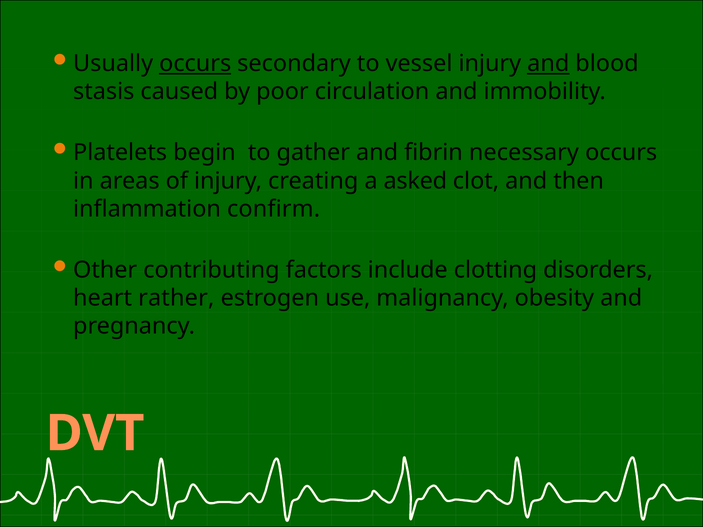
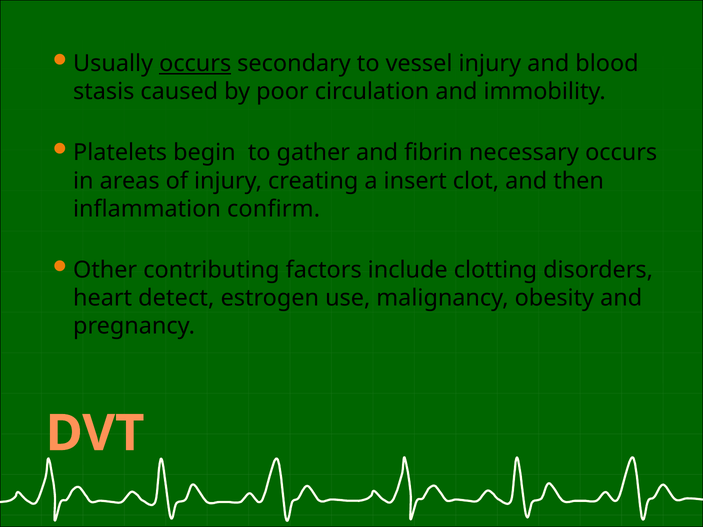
and at (548, 64) underline: present -> none
asked: asked -> insert
rather: rather -> detect
